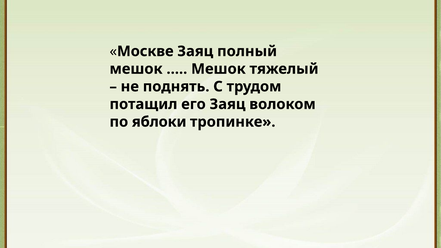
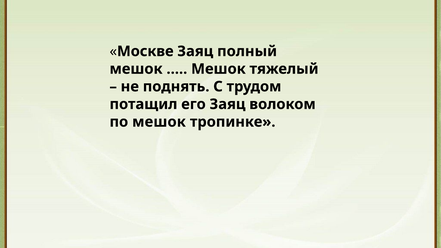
по яблоки: яблоки -> мешок
